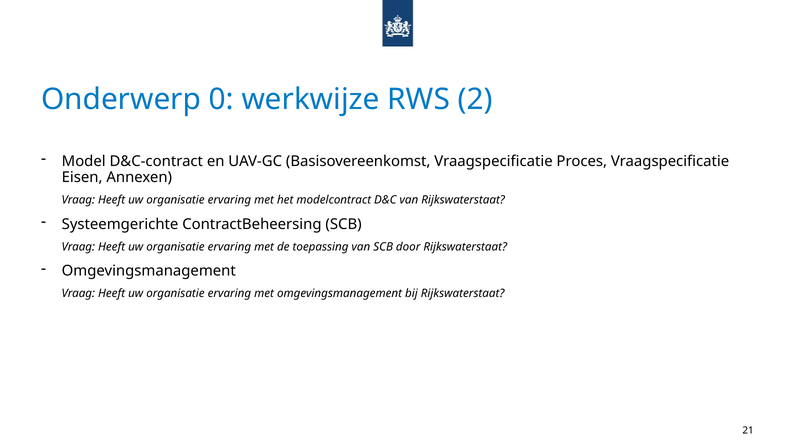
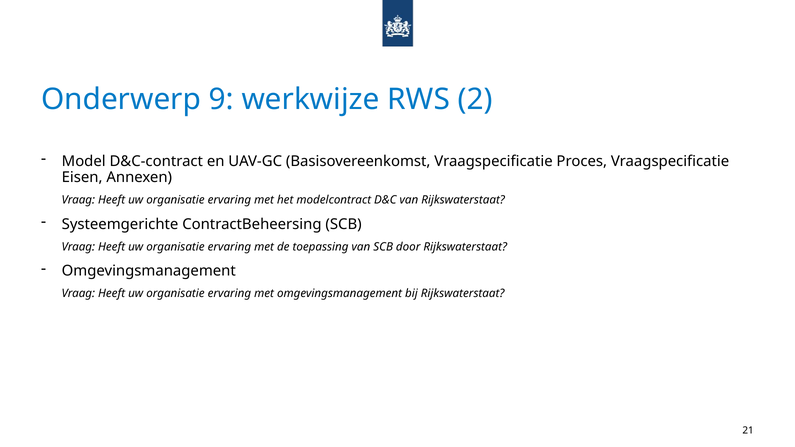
0: 0 -> 9
